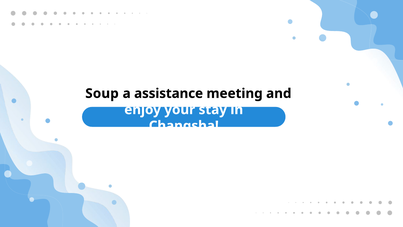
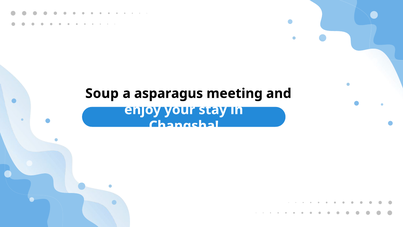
assistance: assistance -> asparagus
